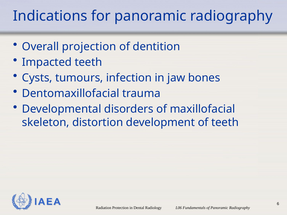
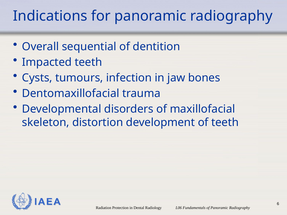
projection: projection -> sequential
